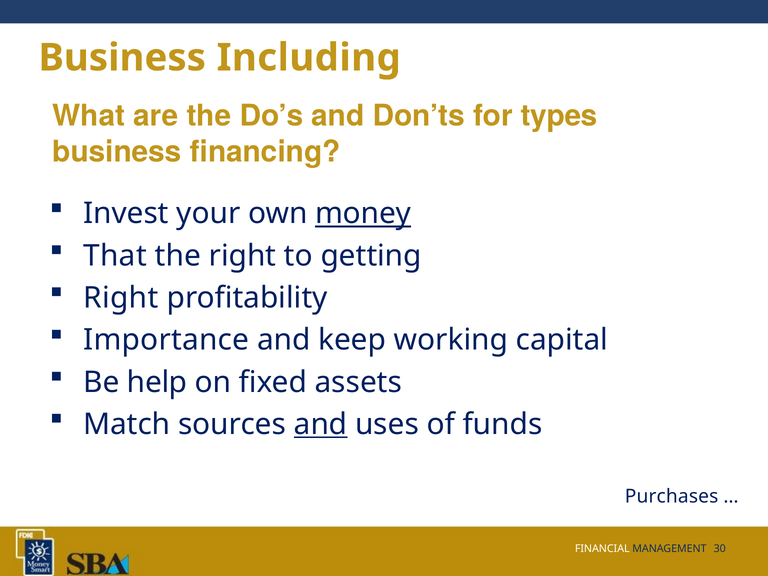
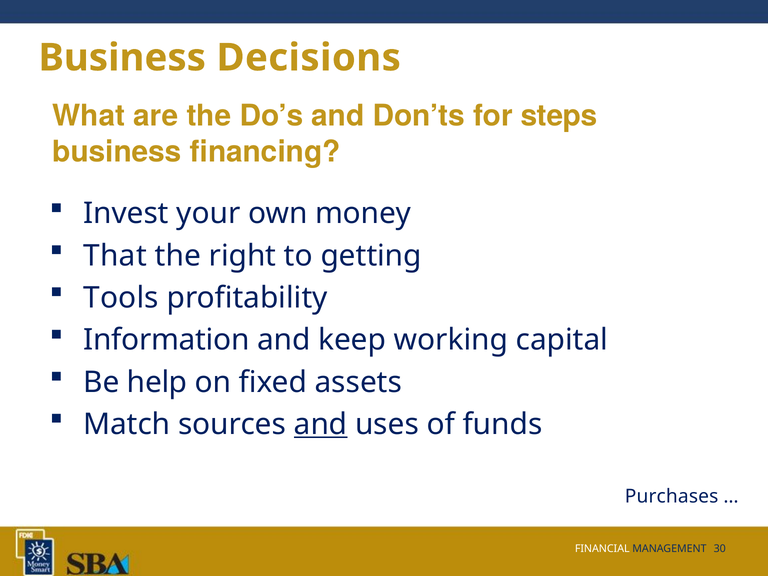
Including: Including -> Decisions
types: types -> steps
money underline: present -> none
Right at (121, 298): Right -> Tools
Importance: Importance -> Information
